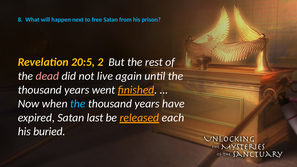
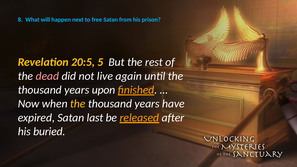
2: 2 -> 5
went: went -> upon
the at (78, 104) colour: light blue -> yellow
each: each -> after
